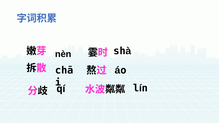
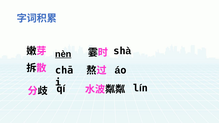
nèn underline: none -> present
